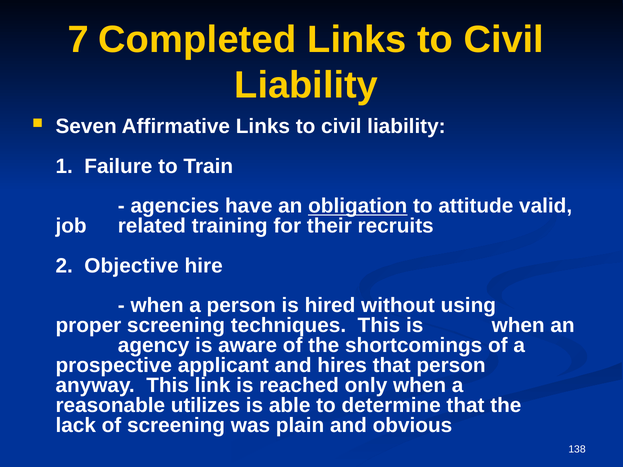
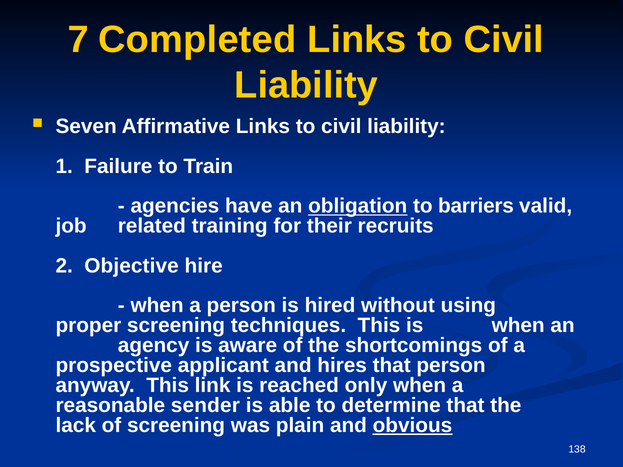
attitude: attitude -> barriers
utilizes: utilizes -> sender
obvious underline: none -> present
